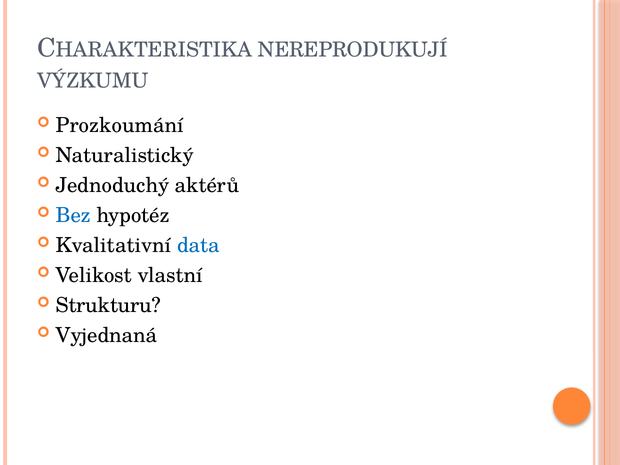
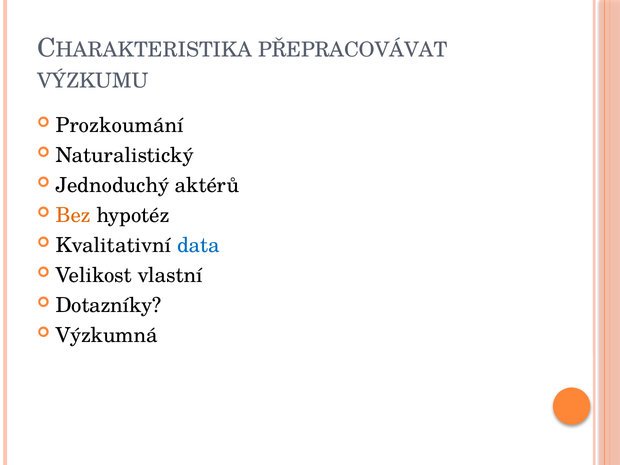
NEREPRODUKUJÍ: NEREPRODUKUJÍ -> PŘEPRACOVÁVAT
Bez colour: blue -> orange
Strukturu: Strukturu -> Dotazníky
Vyjednaná: Vyjednaná -> Výzkumná
